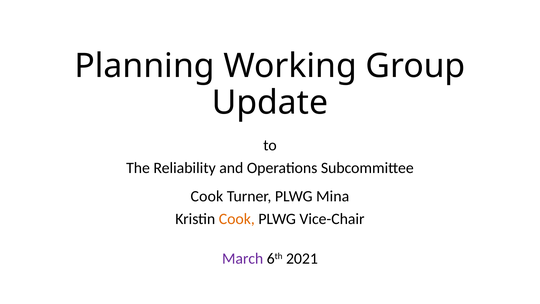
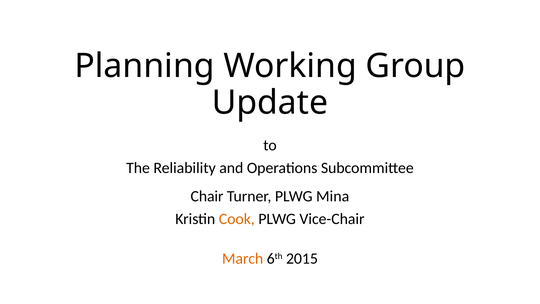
Cook at (207, 196): Cook -> Chair
March colour: purple -> orange
2021: 2021 -> 2015
